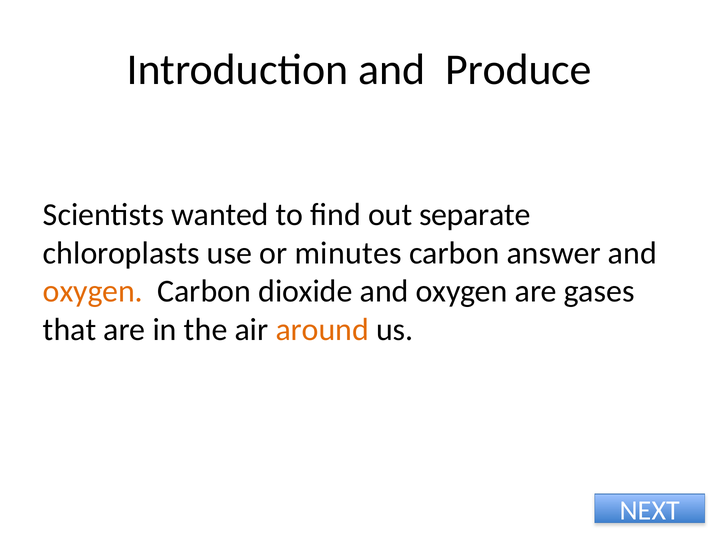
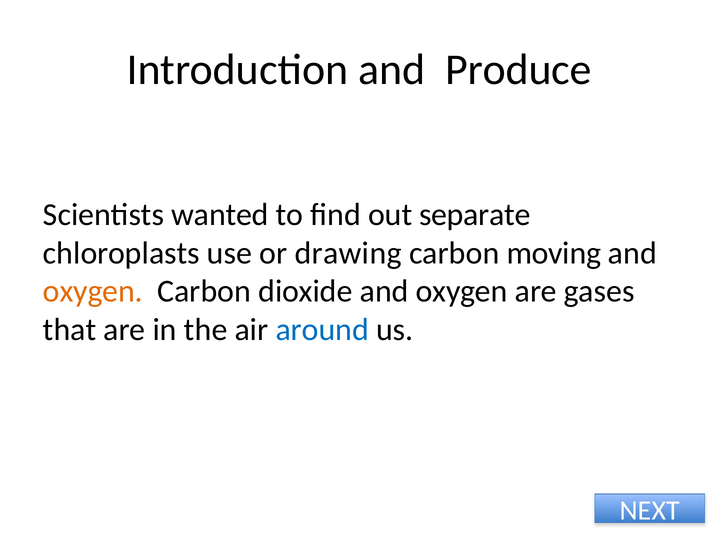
minutes: minutes -> drawing
answer: answer -> moving
around colour: orange -> blue
